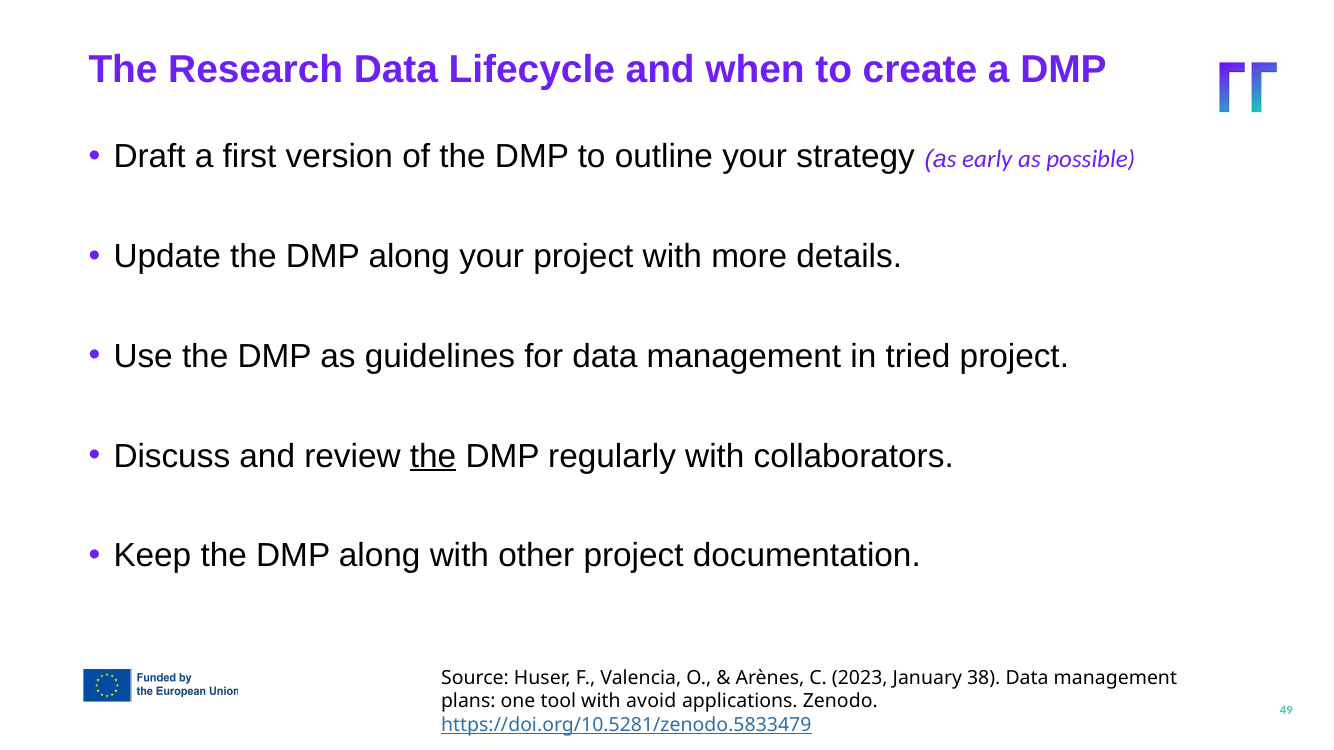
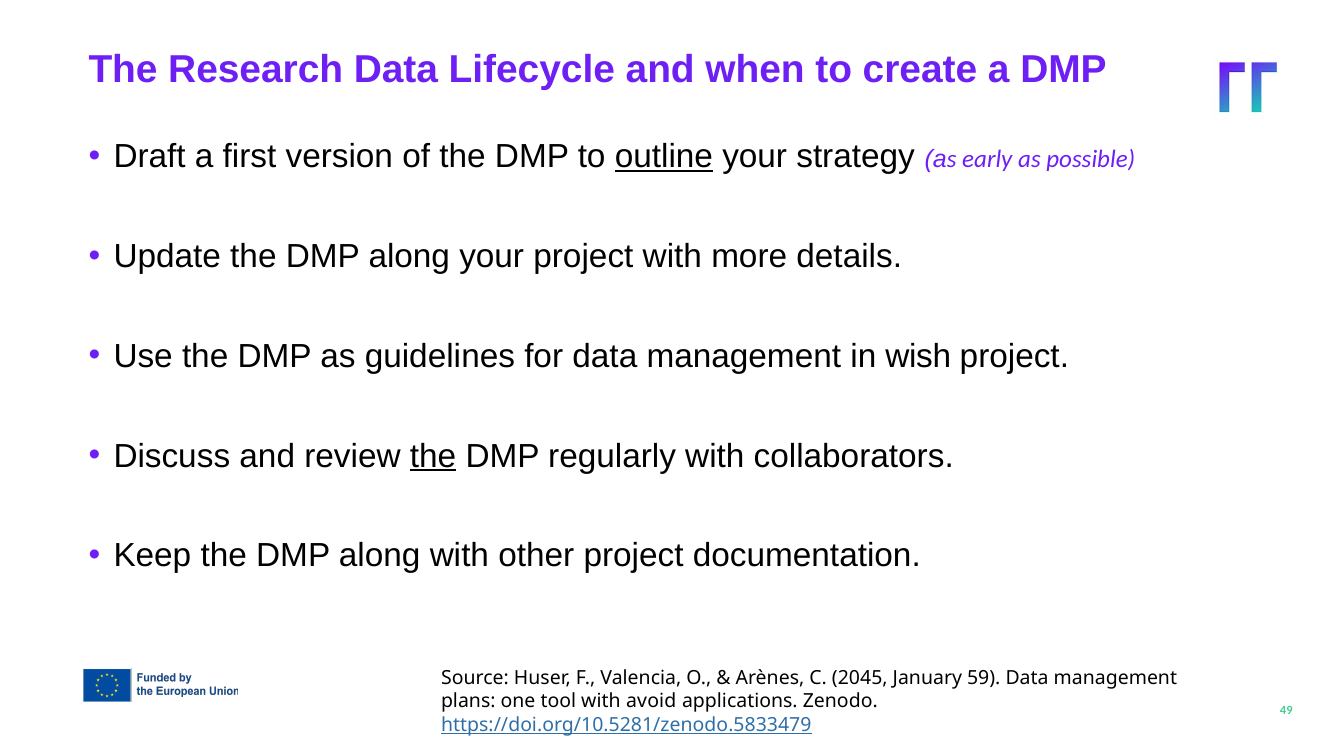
outline underline: none -> present
tried: tried -> wish
2023: 2023 -> 2045
38: 38 -> 59
